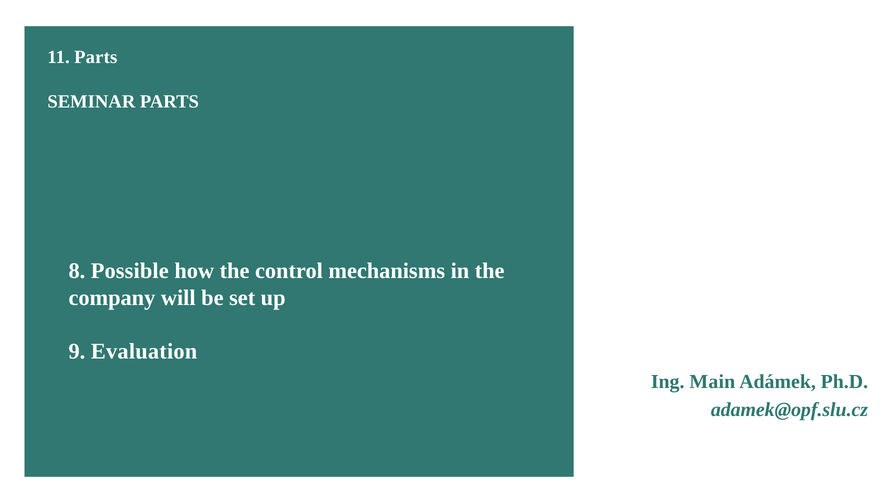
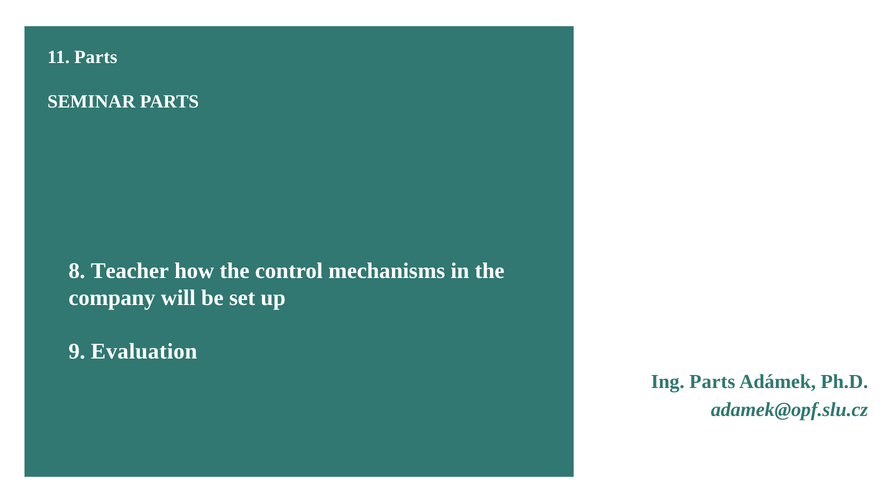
Possible: Possible -> Teacher
Ing Main: Main -> Parts
